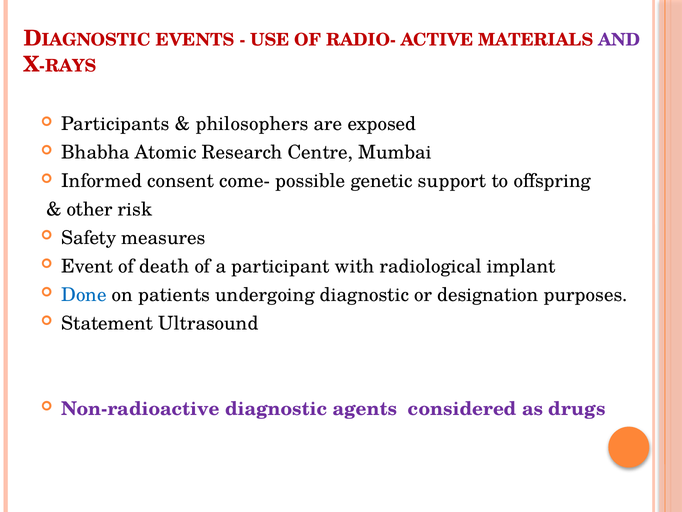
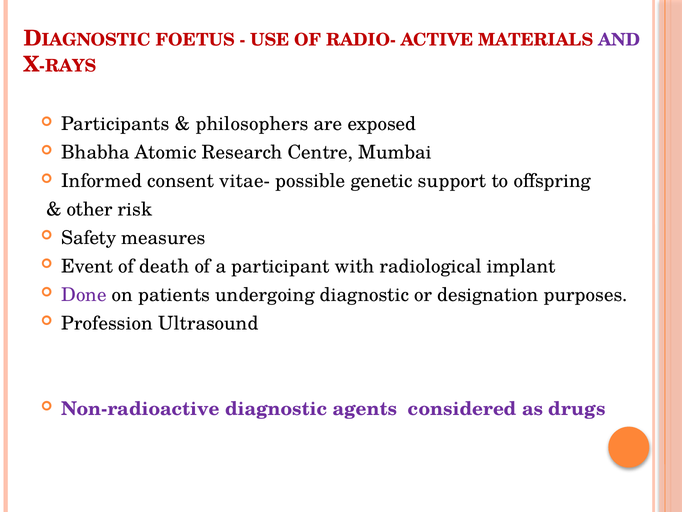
EVENTS: EVENTS -> FOETUS
come-: come- -> vitae-
Done colour: blue -> purple
Statement: Statement -> Profession
